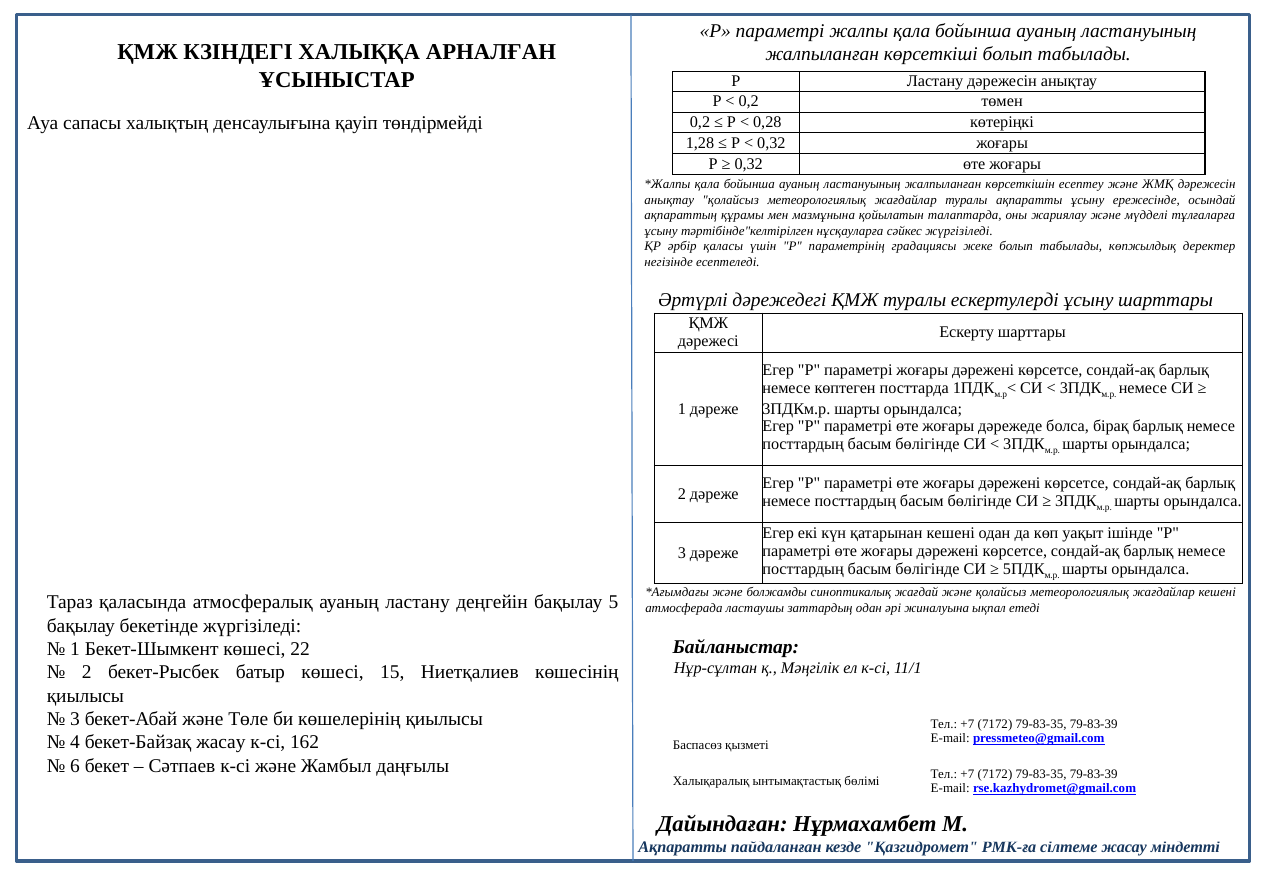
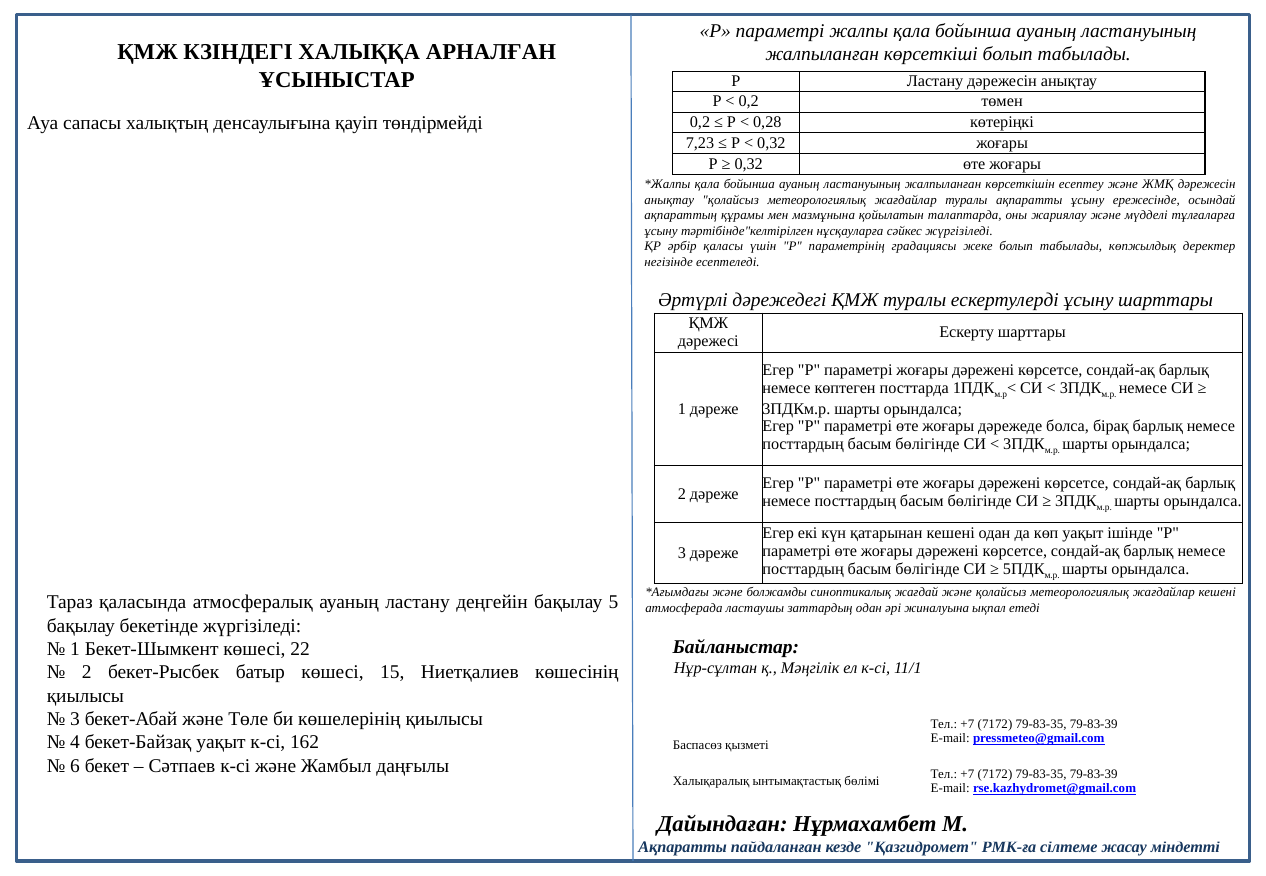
1,28: 1,28 -> 7,23
бекет-Байзақ жасау: жасау -> уақыт
